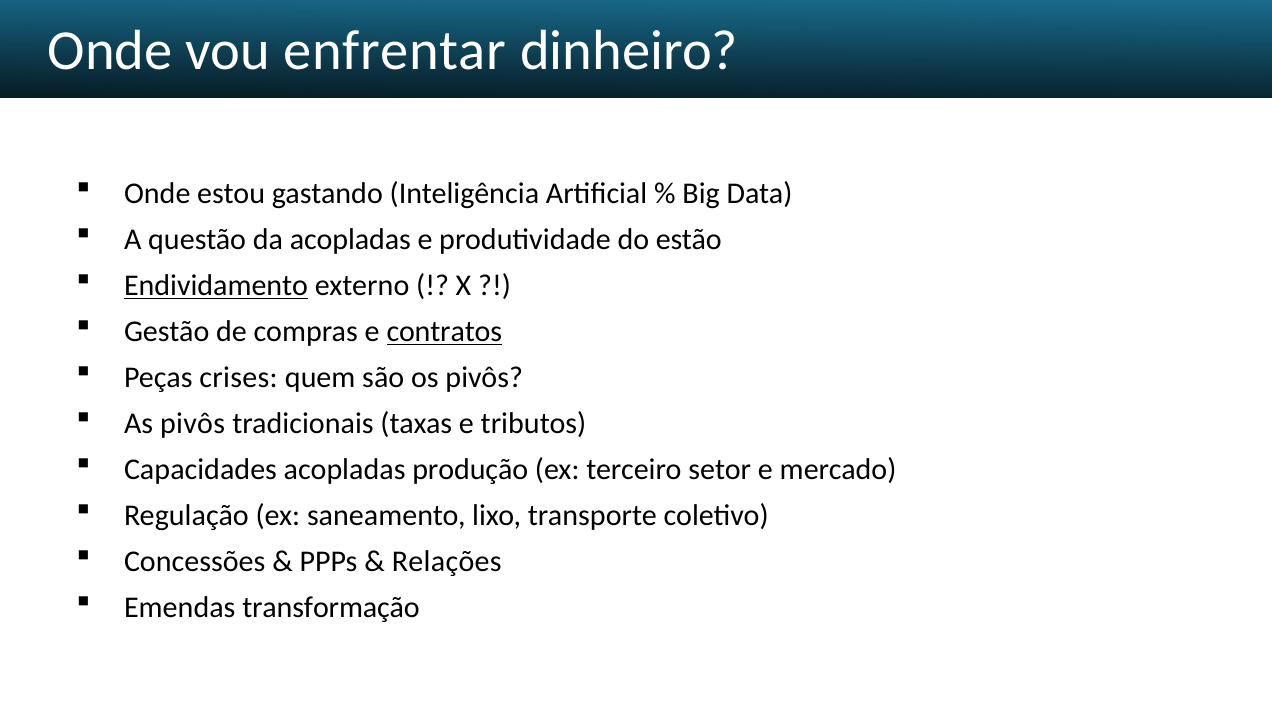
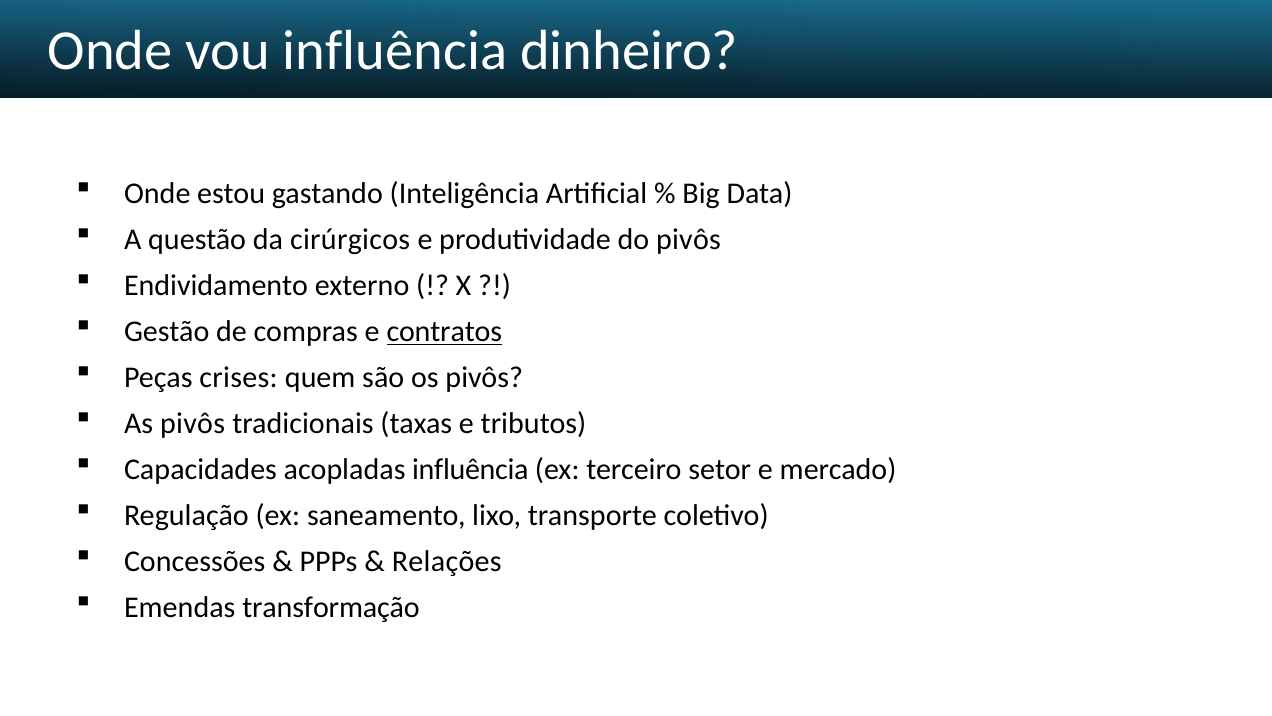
vou enfrentar: enfrentar -> influência
da acopladas: acopladas -> cirúrgicos
do estão: estão -> pivôs
Endividamento underline: present -> none
acopladas produção: produção -> influência
